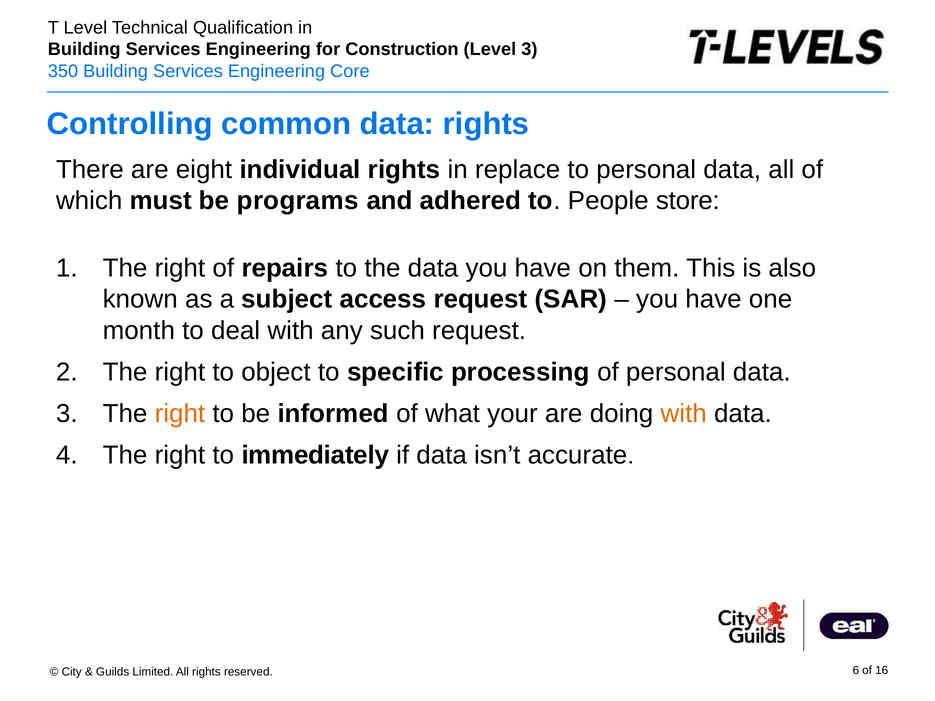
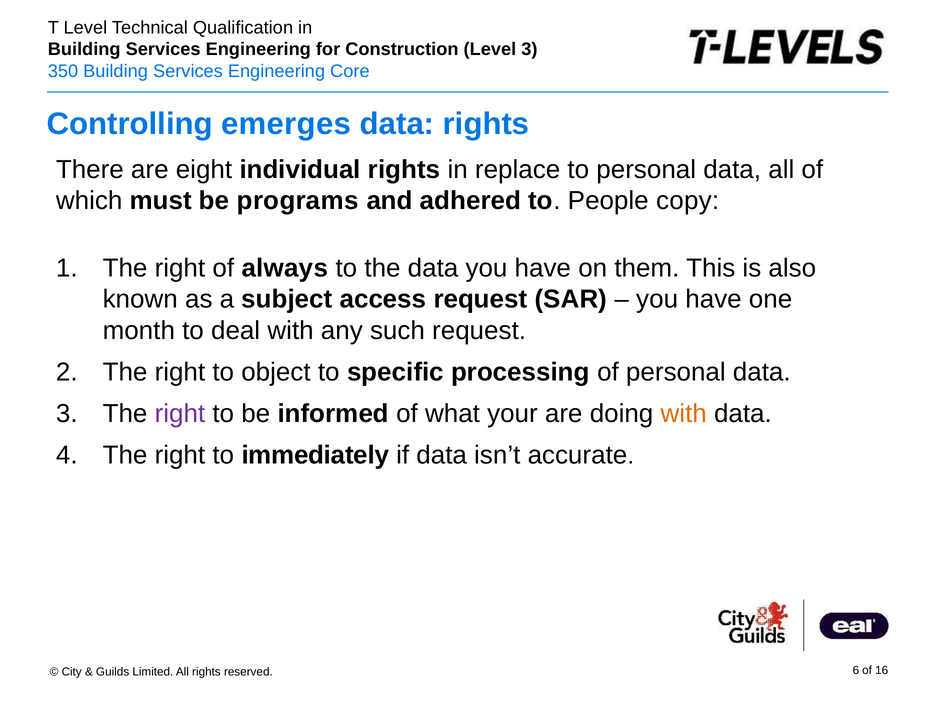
common: common -> emerges
store: store -> copy
repairs: repairs -> always
right at (180, 414) colour: orange -> purple
